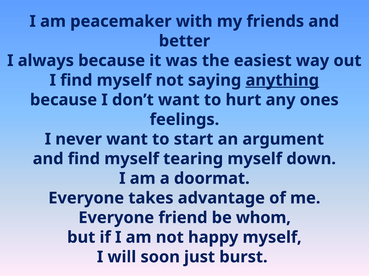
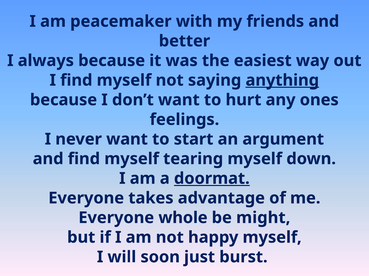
doormat underline: none -> present
friend: friend -> whole
whom: whom -> might
